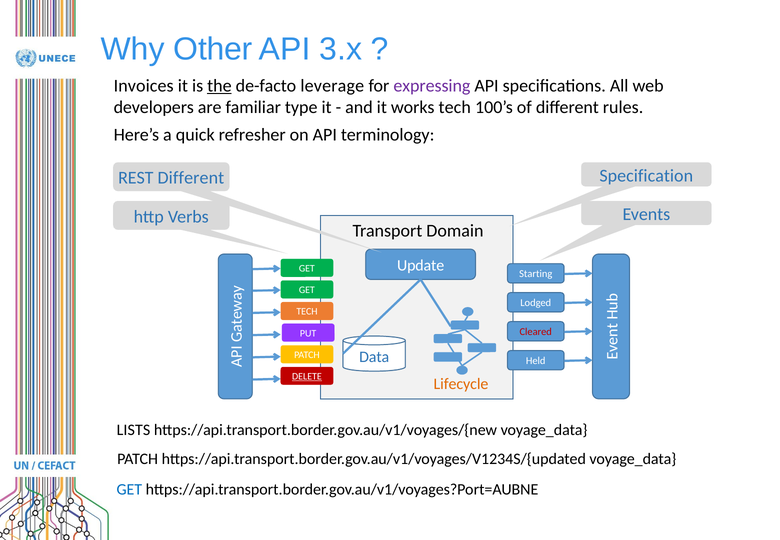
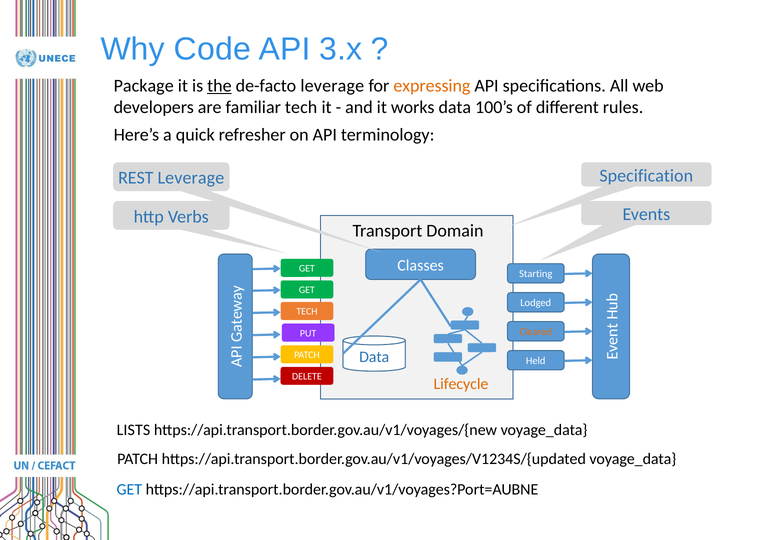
Other: Other -> Code
Invoices: Invoices -> Package
expressing colour: purple -> orange
familiar type: type -> tech
works tech: tech -> data
REST Different: Different -> Leverage
Update: Update -> Classes
Cleared colour: red -> orange
DELETE underline: present -> none
